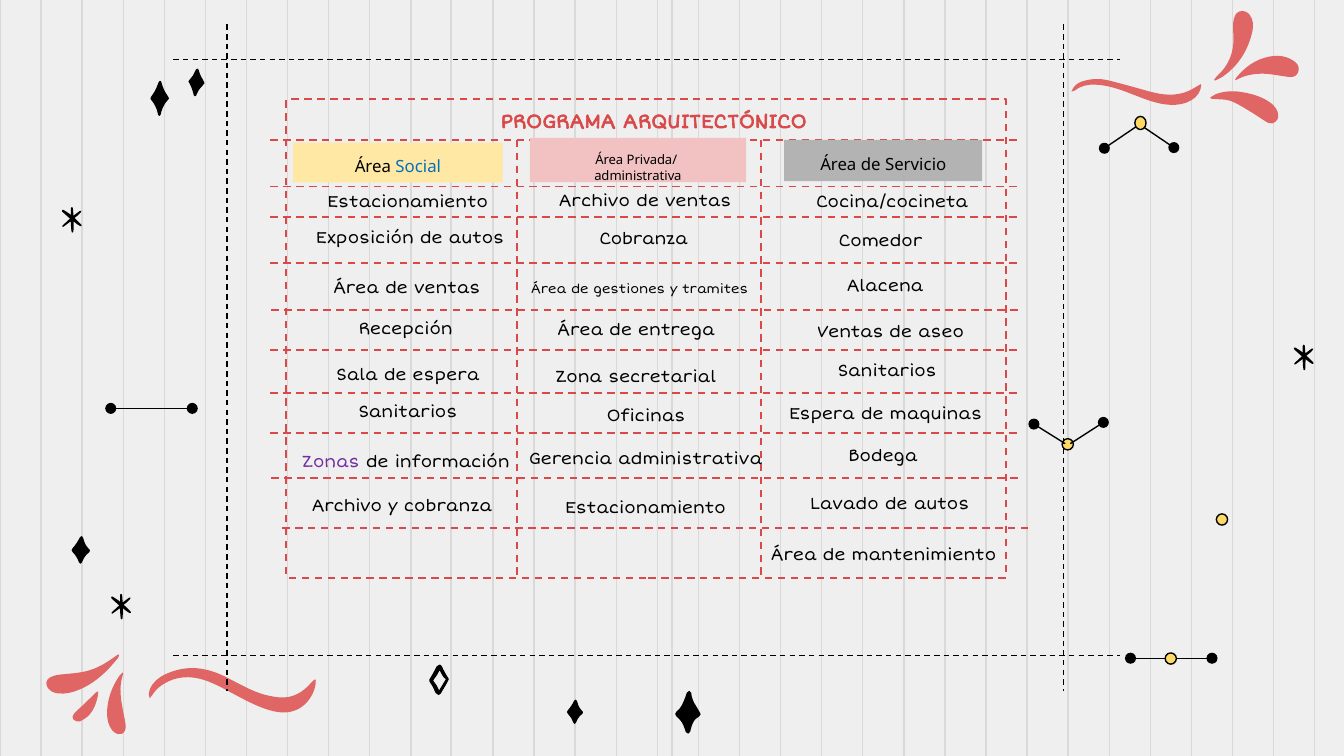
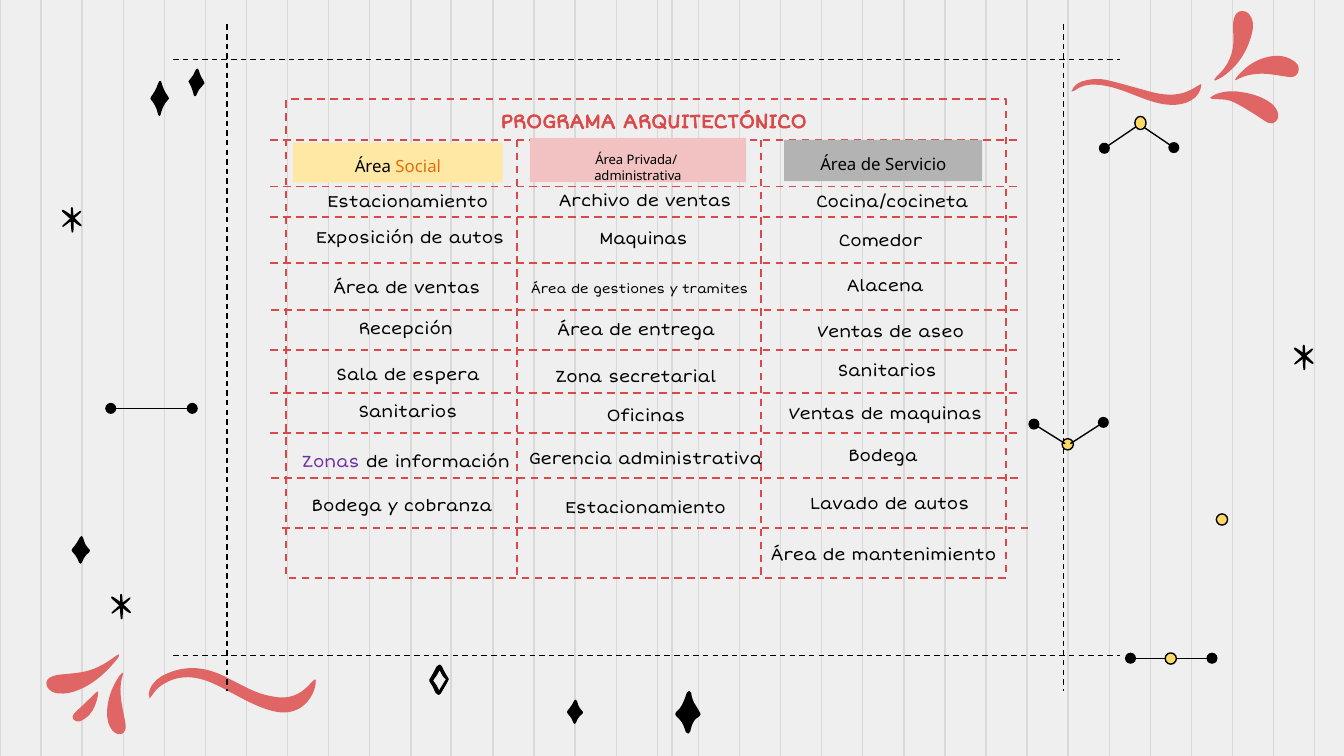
Social colour: blue -> orange
Cobranza at (643, 239): Cobranza -> Maquinas
Espera at (822, 414): Espera -> Ventas
Archivo at (347, 506): Archivo -> Bodega
